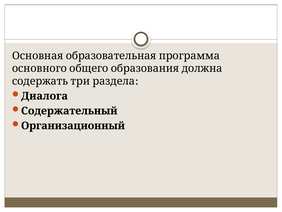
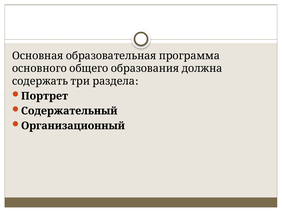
Диалога: Диалога -> Портрет
